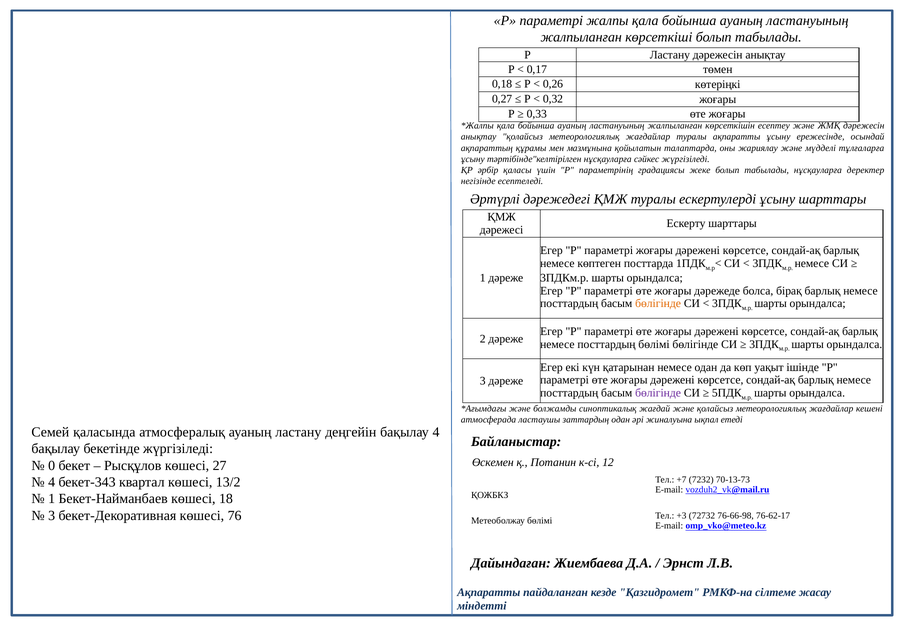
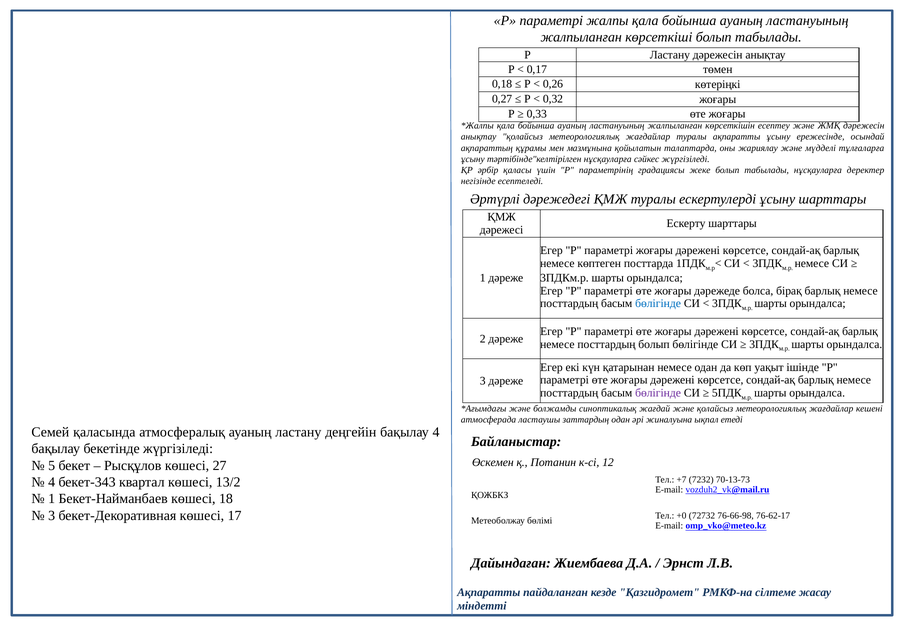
бөлігінде at (658, 303) colour: orange -> blue
посттардың бөлімі: бөлімі -> болып
0: 0 -> 5
76: 76 -> 17
+3: +3 -> +0
